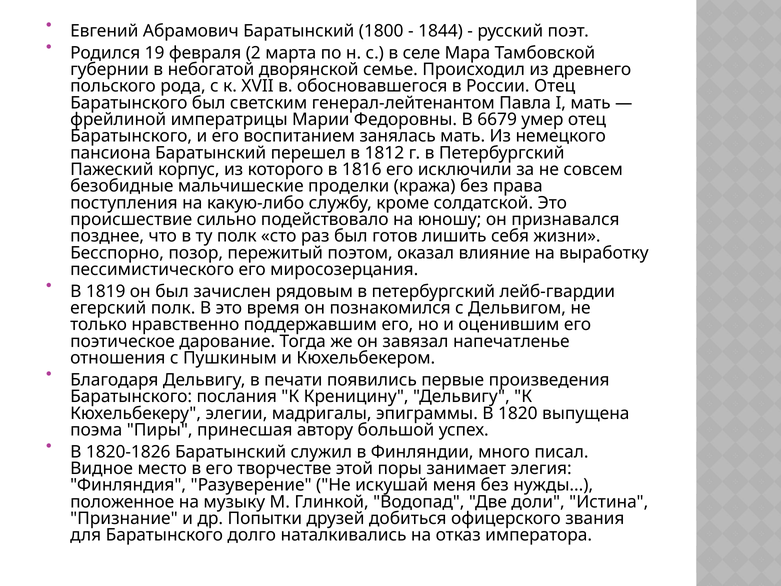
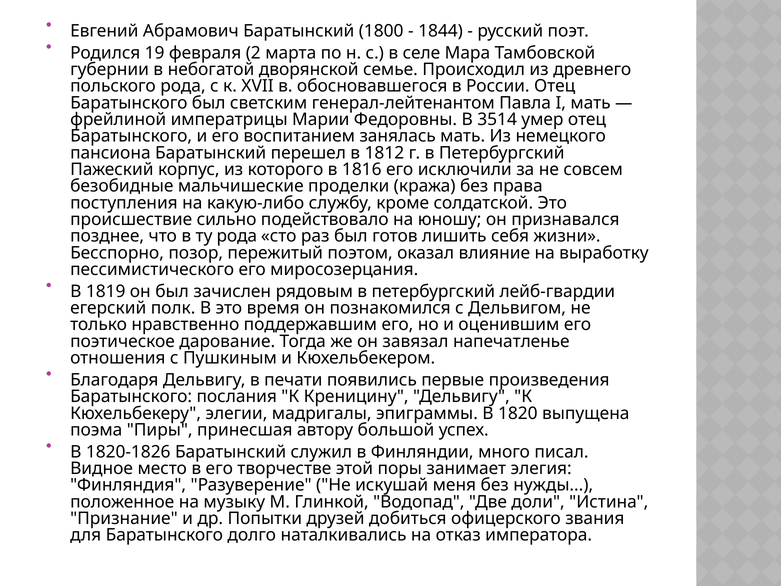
6679: 6679 -> 3514
ту полк: полк -> рода
